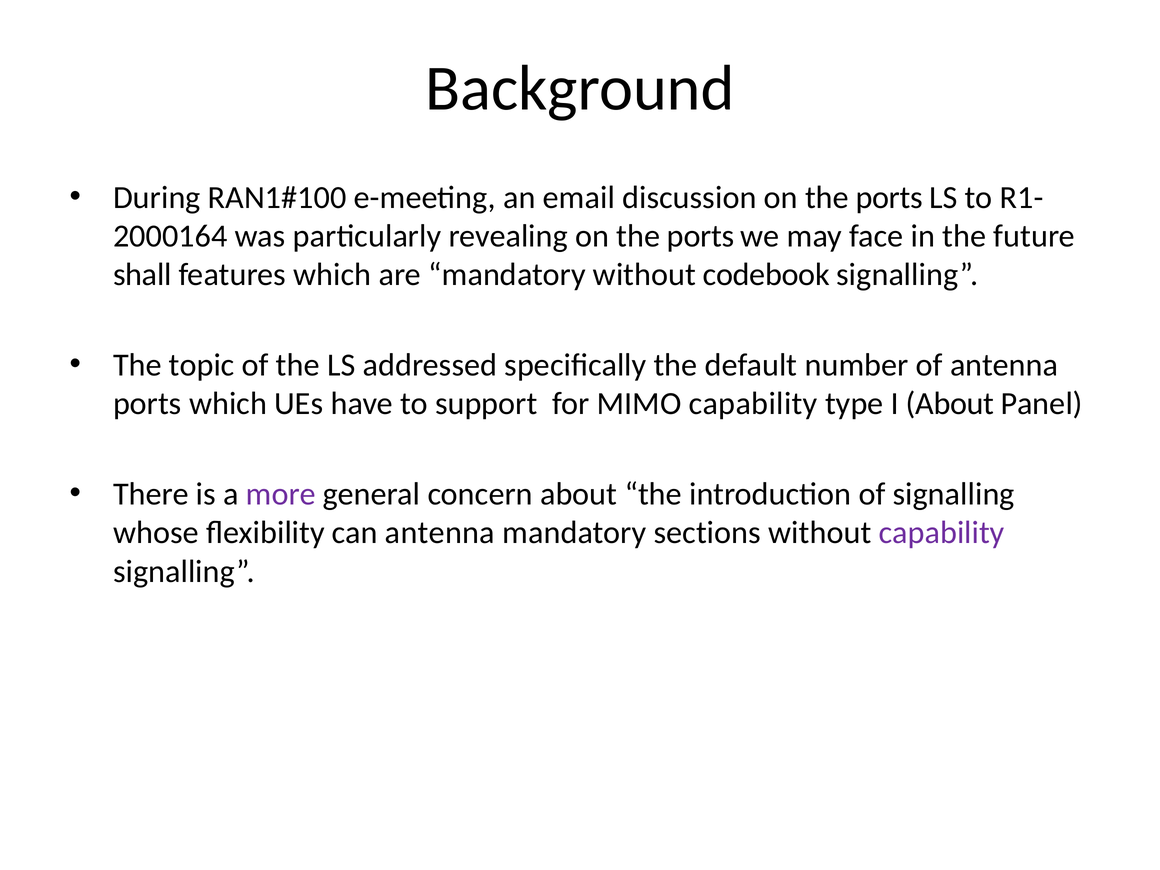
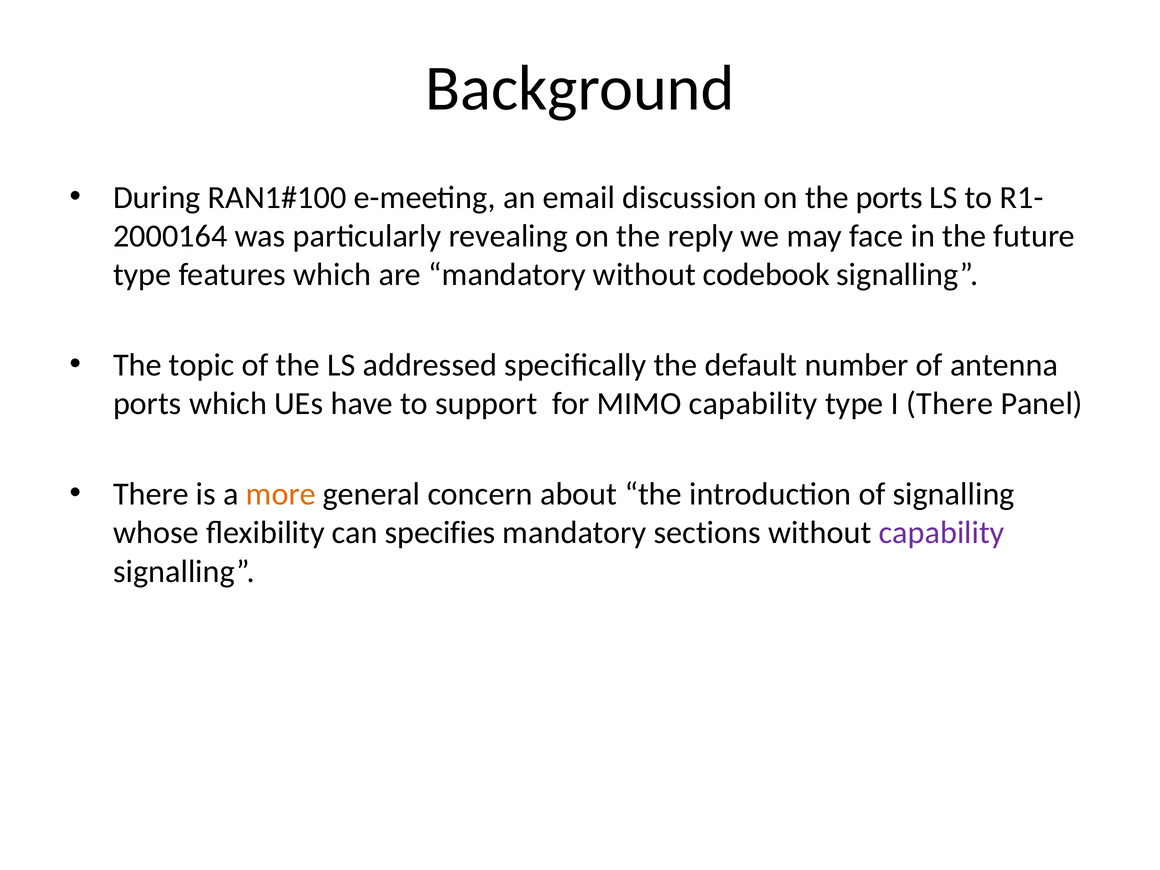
revealing on the ports: ports -> reply
shall at (142, 275): shall -> type
I About: About -> There
more colour: purple -> orange
can antenna: antenna -> specifies
